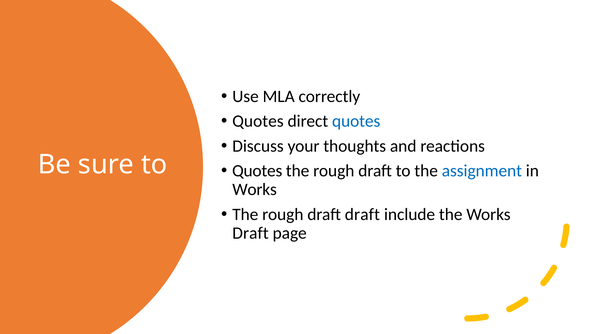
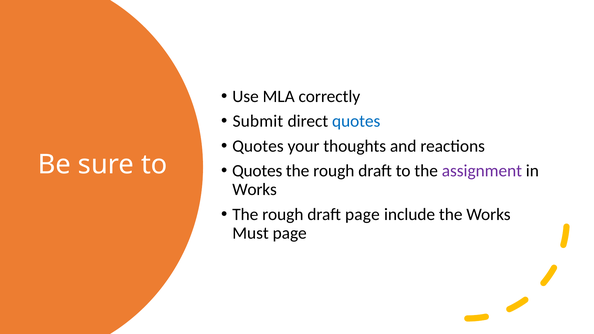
Quotes at (258, 121): Quotes -> Submit
Discuss at (258, 146): Discuss -> Quotes
assignment colour: blue -> purple
draft draft: draft -> page
Draft at (250, 233): Draft -> Must
